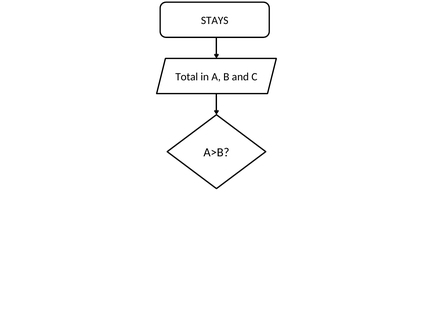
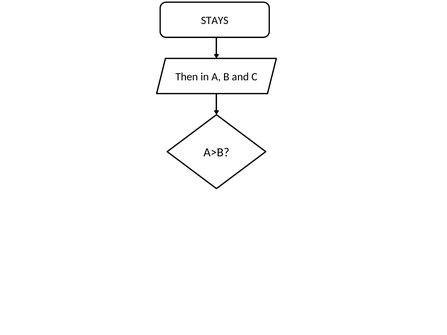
Total: Total -> Then
